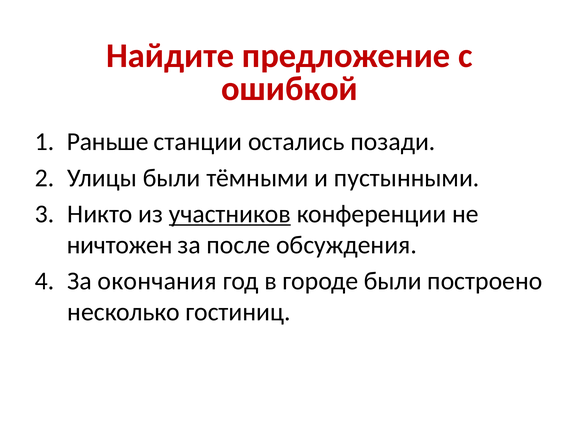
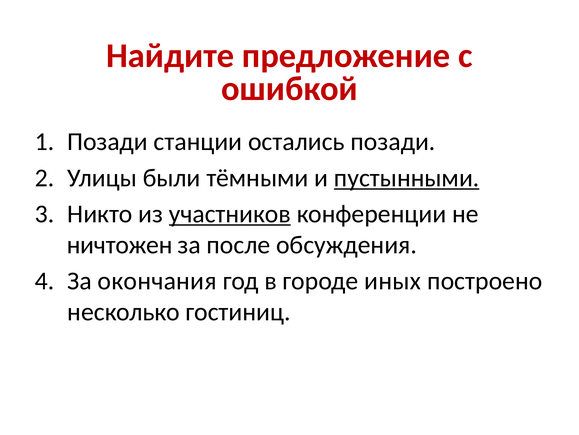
Раньше at (108, 142): Раньше -> Позади
пустынными underline: none -> present
городе были: были -> иных
